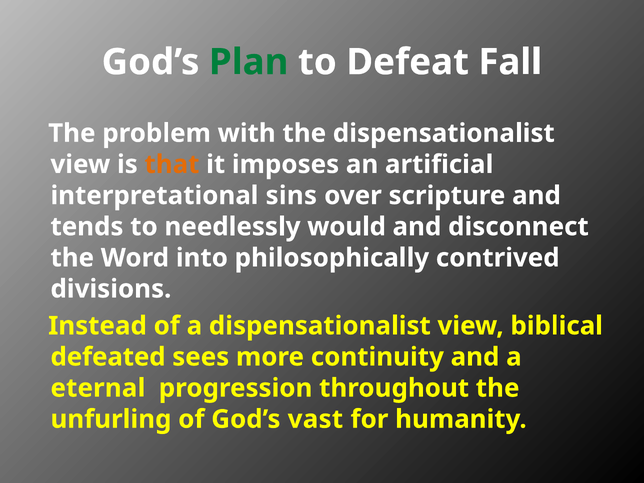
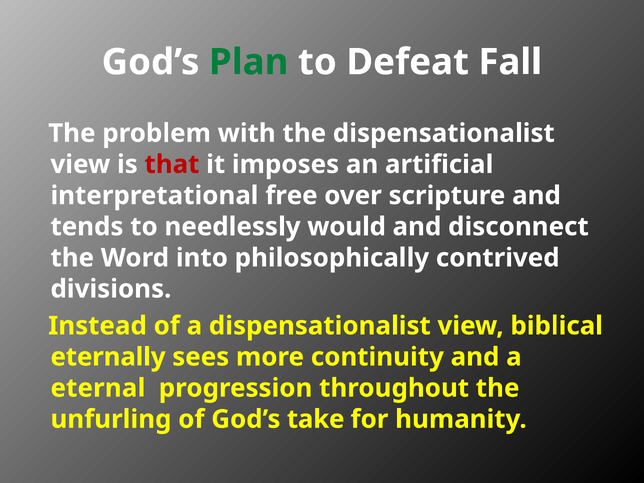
that colour: orange -> red
sins: sins -> free
defeated: defeated -> eternally
vast: vast -> take
